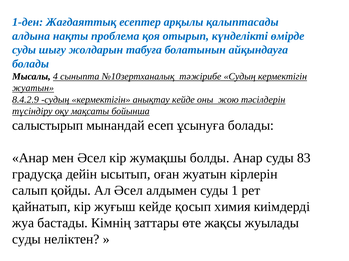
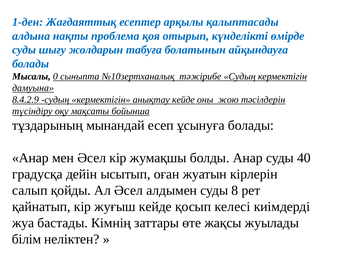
4: 4 -> 0
жуатын at (33, 88): жуатын -> дамуына
салыстырып: салыстырып -> тұздарының
83: 83 -> 40
1: 1 -> 8
химия: химия -> келесi
суды at (26, 240): суды -> білім
